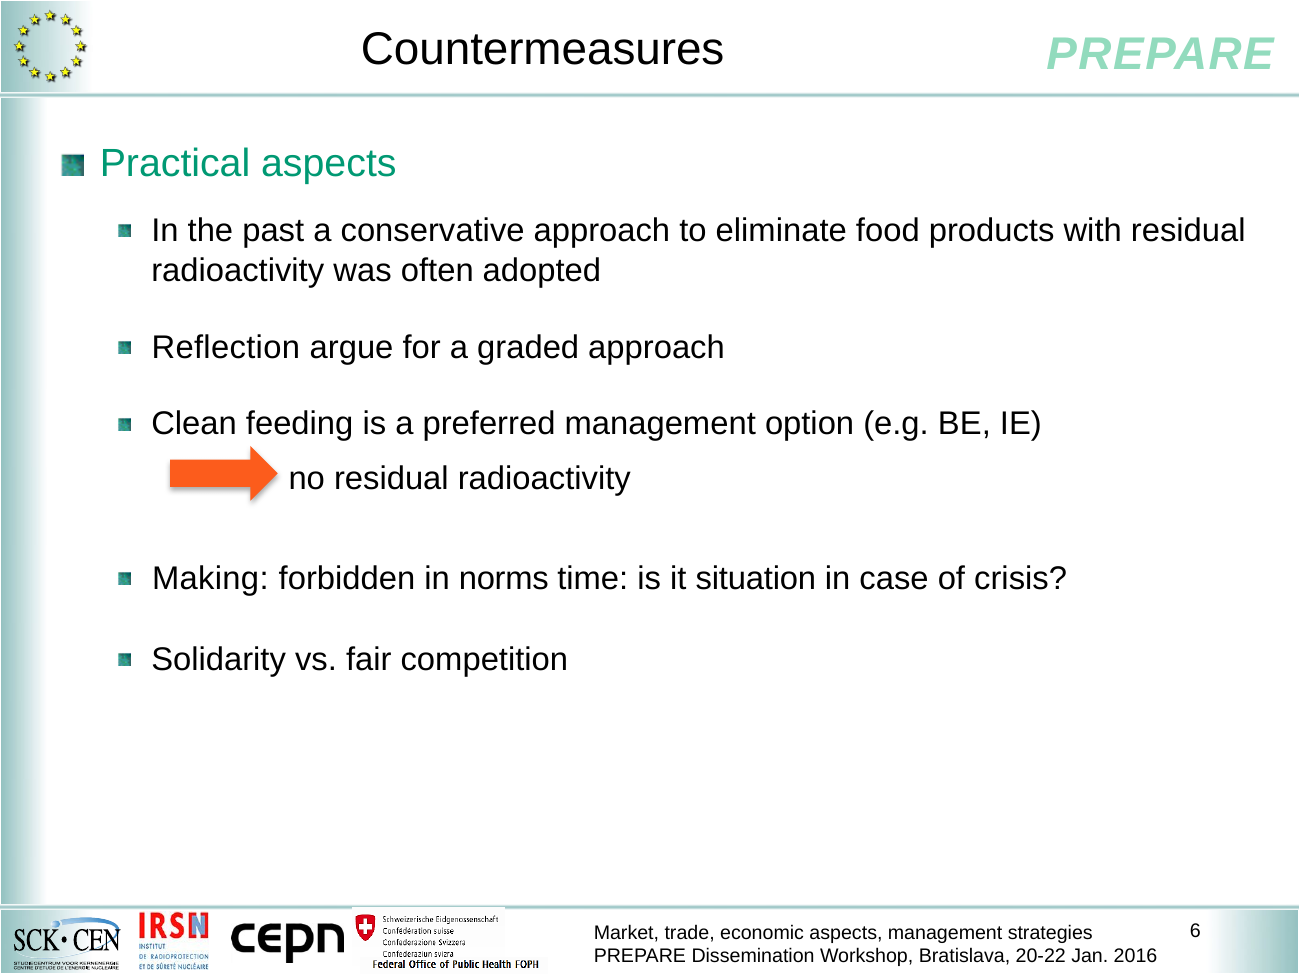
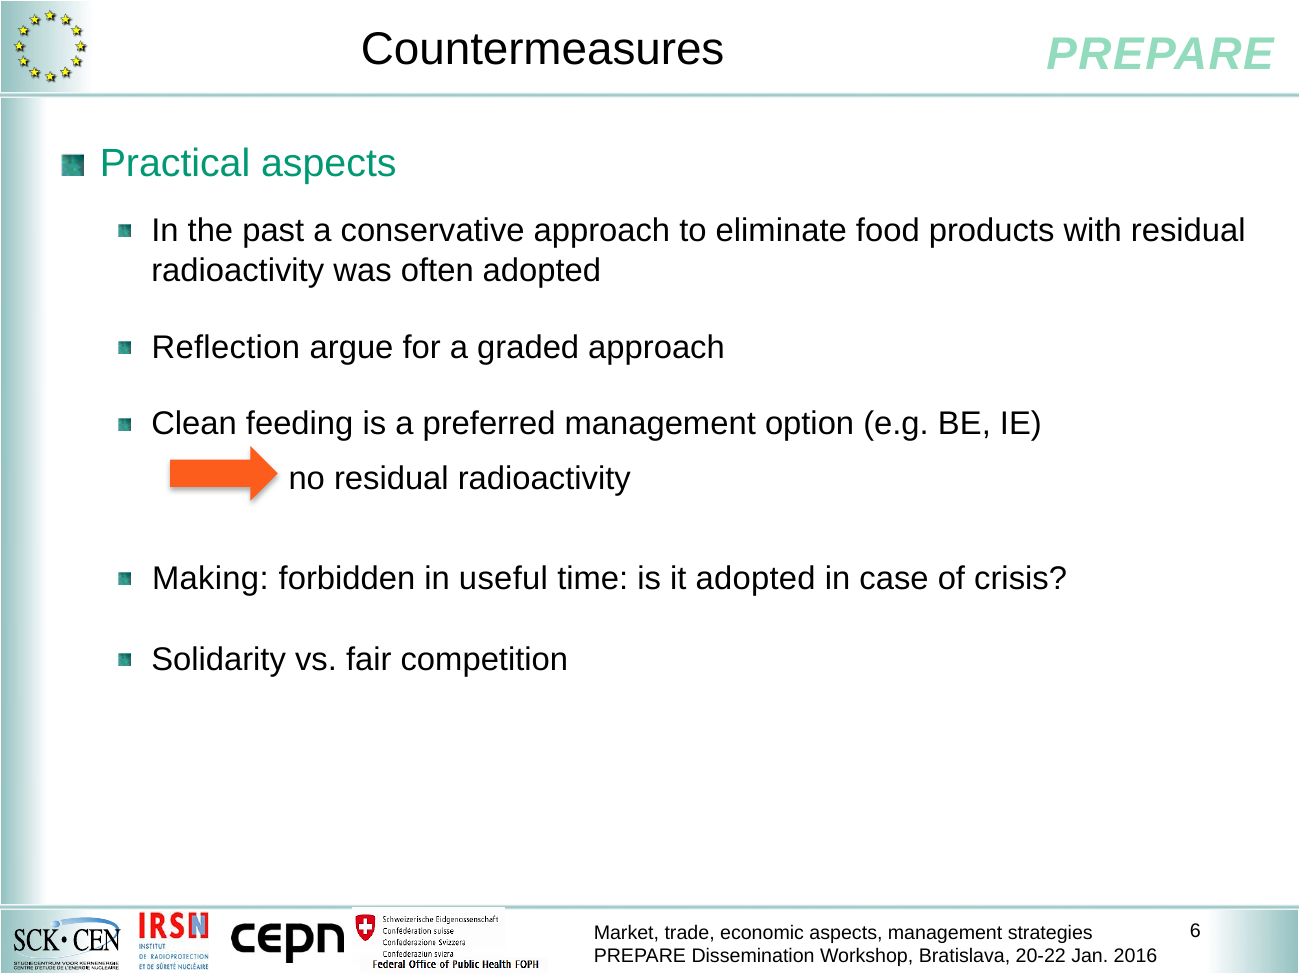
norms: norms -> useful
it situation: situation -> adopted
